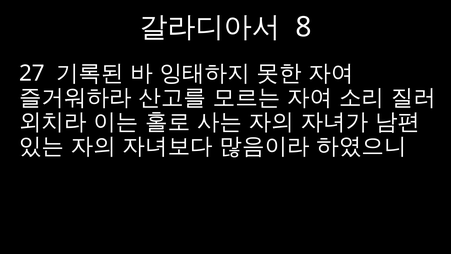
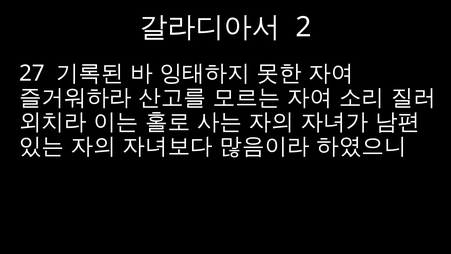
8: 8 -> 2
